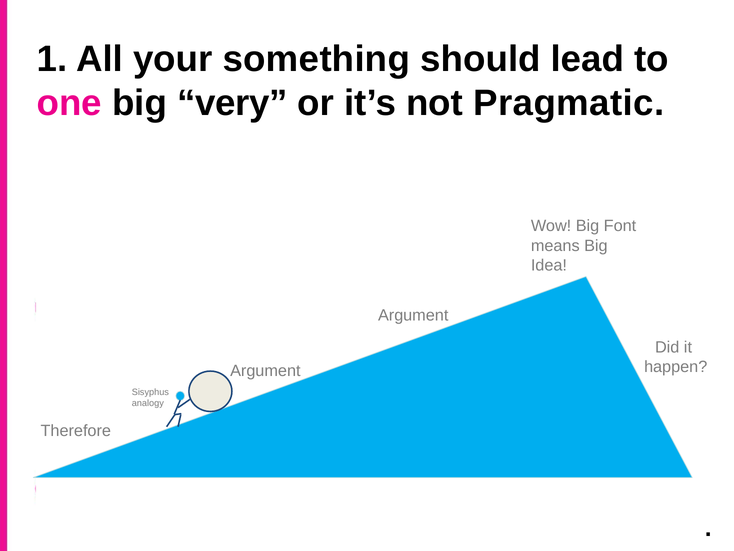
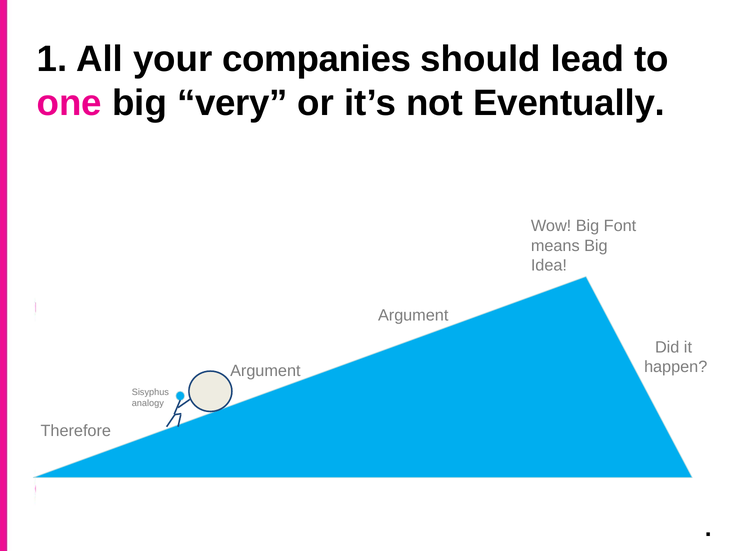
something: something -> companies
Pragmatic: Pragmatic -> Eventually
